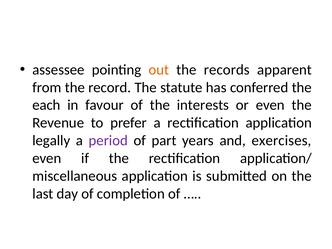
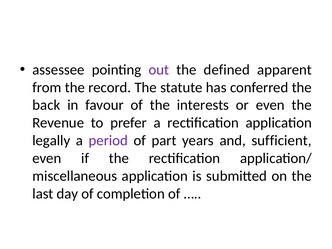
out colour: orange -> purple
records: records -> defined
each: each -> back
exercises: exercises -> sufficient
